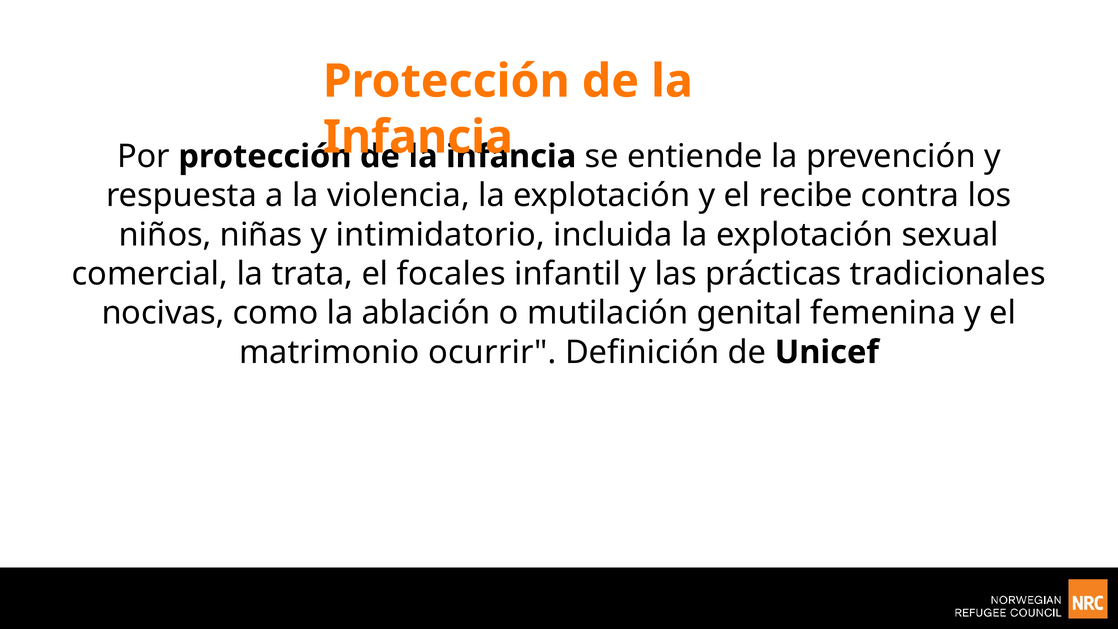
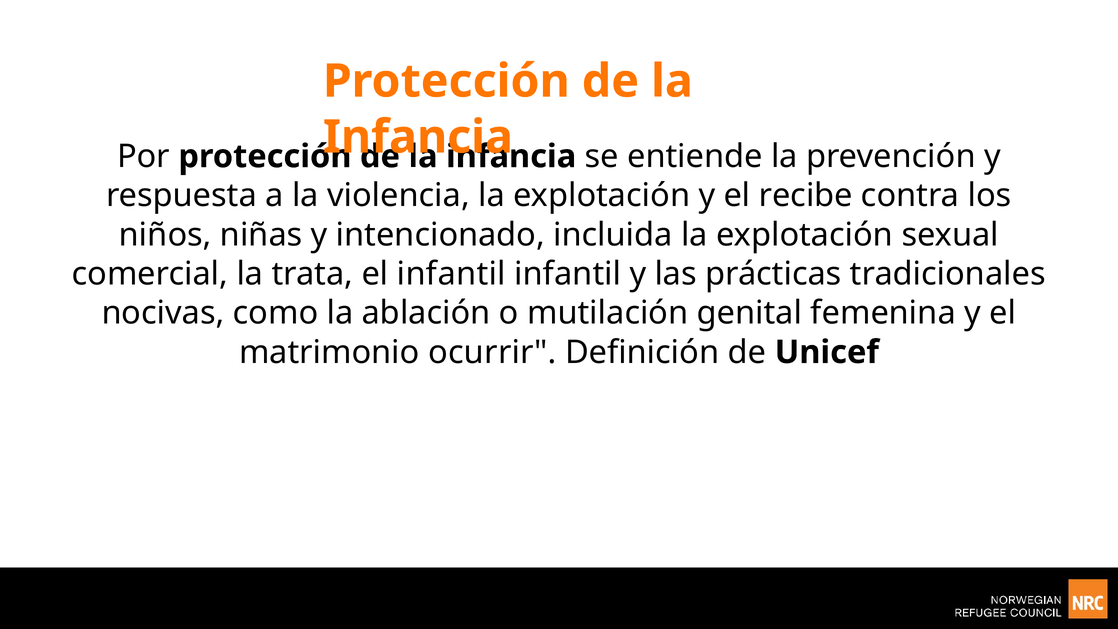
intimidatorio: intimidatorio -> intencionado
el focales: focales -> infantil
